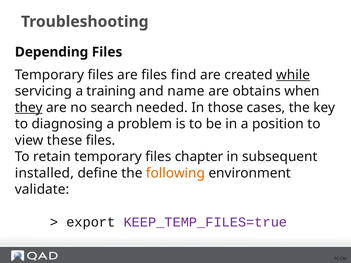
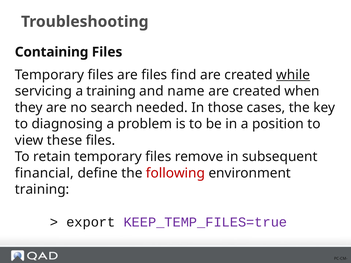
Depending: Depending -> Containing
obtains at (257, 91): obtains -> created
they underline: present -> none
chapter: chapter -> remove
installed: installed -> financial
following colour: orange -> red
validate at (42, 190): validate -> training
